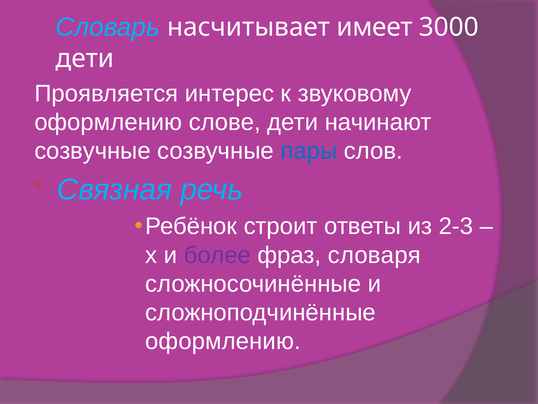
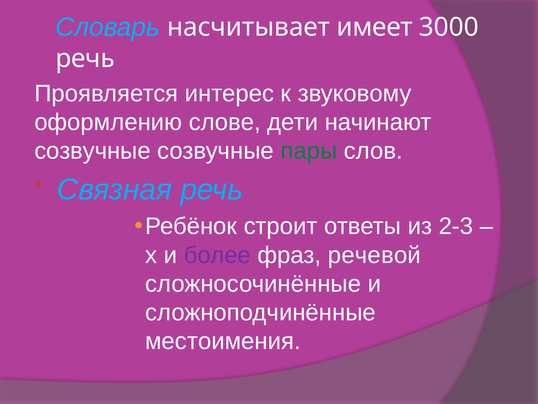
дети at (85, 58): дети -> речь
пары colour: blue -> green
словаря: словаря -> речевой
оформлению at (223, 341): оформлению -> местоимения
